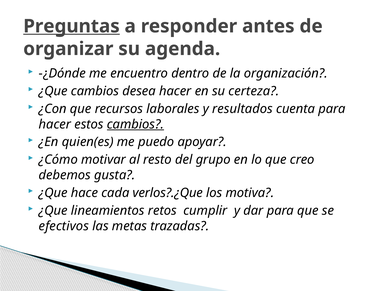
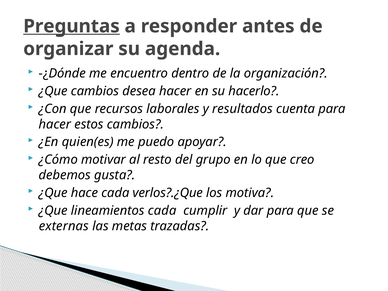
certeza: certeza -> hacerlo
cambios at (135, 124) underline: present -> none
lineamientos retos: retos -> cada
efectivos: efectivos -> externas
